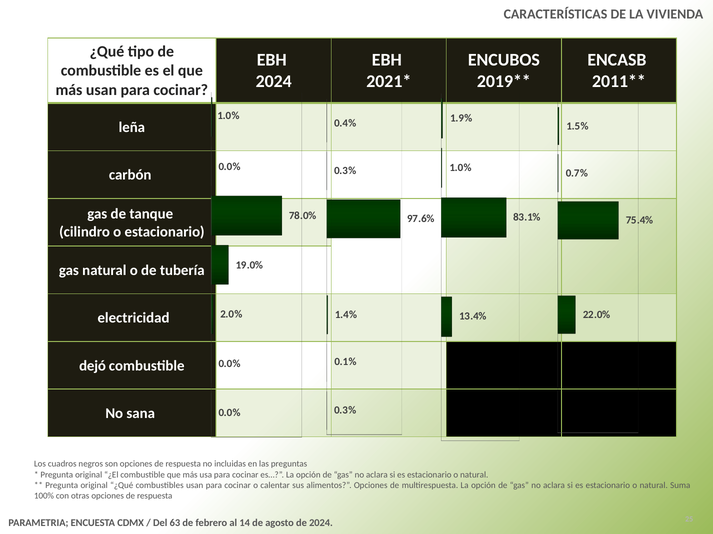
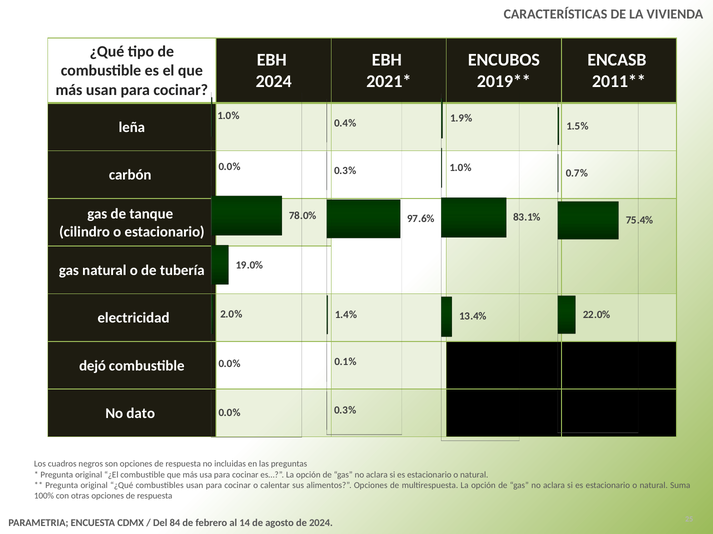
sana: sana -> dato
63: 63 -> 84
